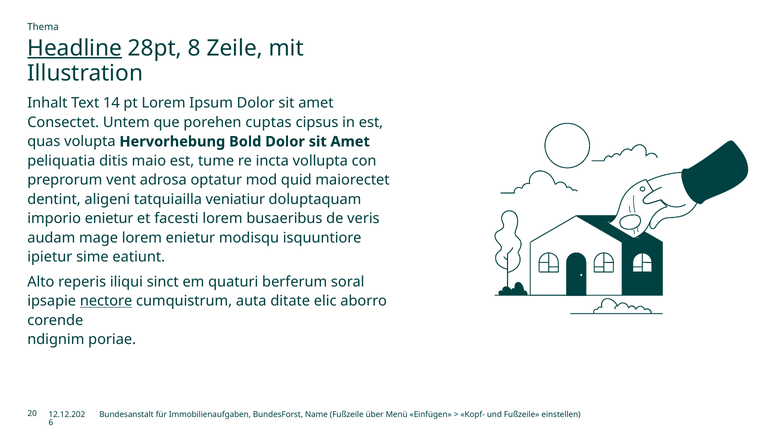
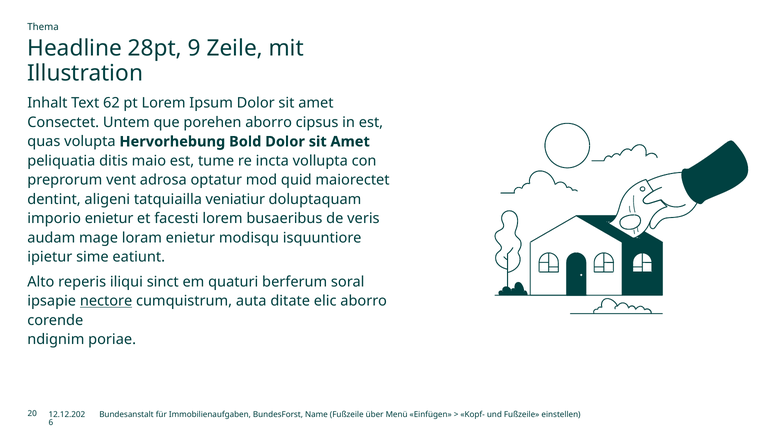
Headline underline: present -> none
8: 8 -> 9
14: 14 -> 62
porehen cuptas: cuptas -> aborro
mage lorem: lorem -> loram
